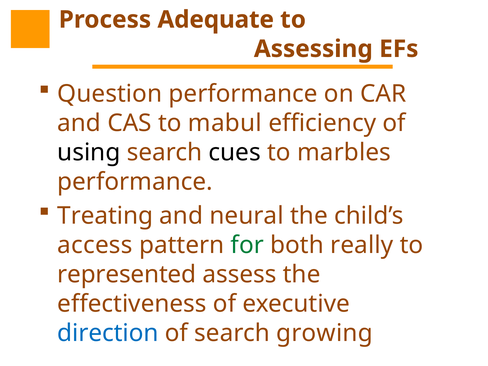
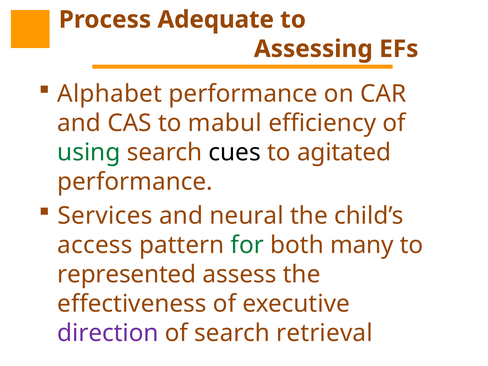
Question: Question -> Alphabet
using colour: black -> green
marbles: marbles -> agitated
Treating: Treating -> Services
really: really -> many
direction colour: blue -> purple
growing: growing -> retrieval
